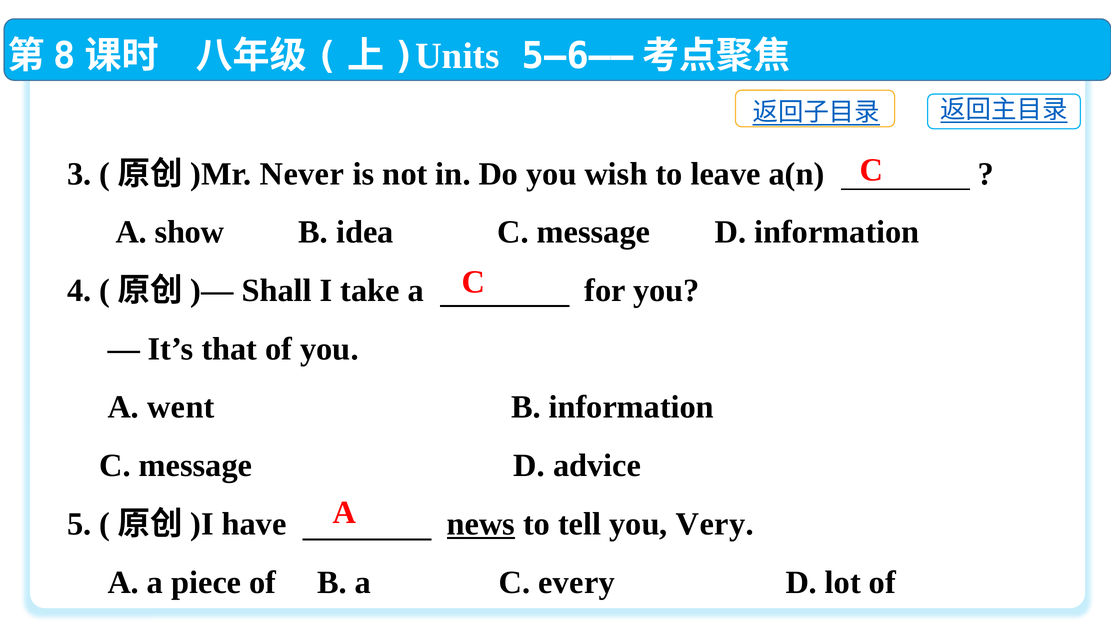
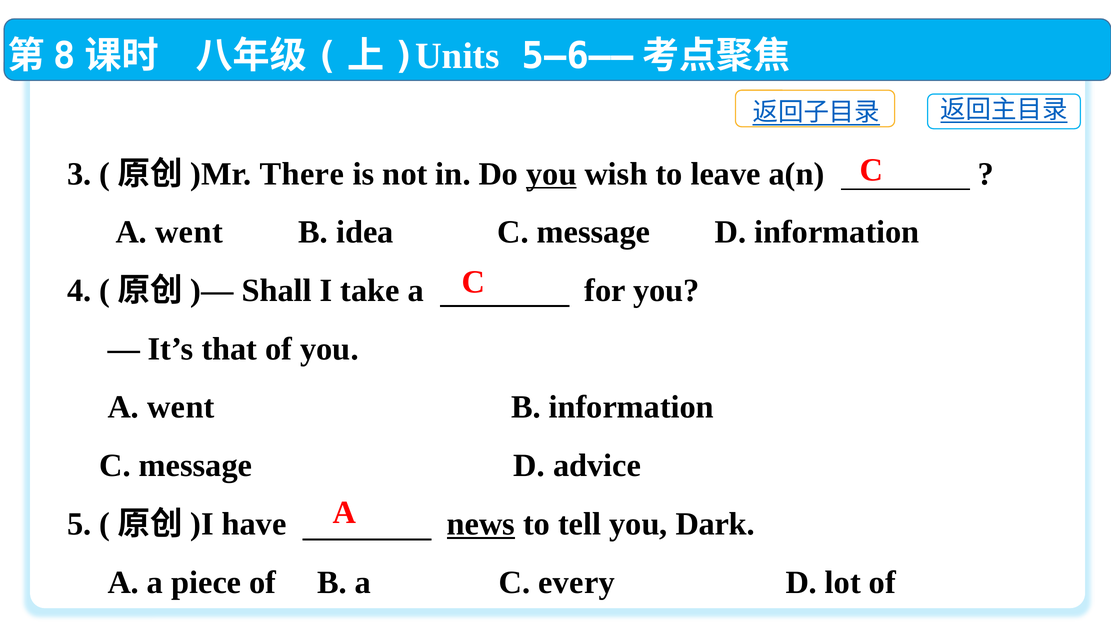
Never: Never -> There
you at (551, 174) underline: none -> present
show at (189, 232): show -> went
Very: Very -> Dark
